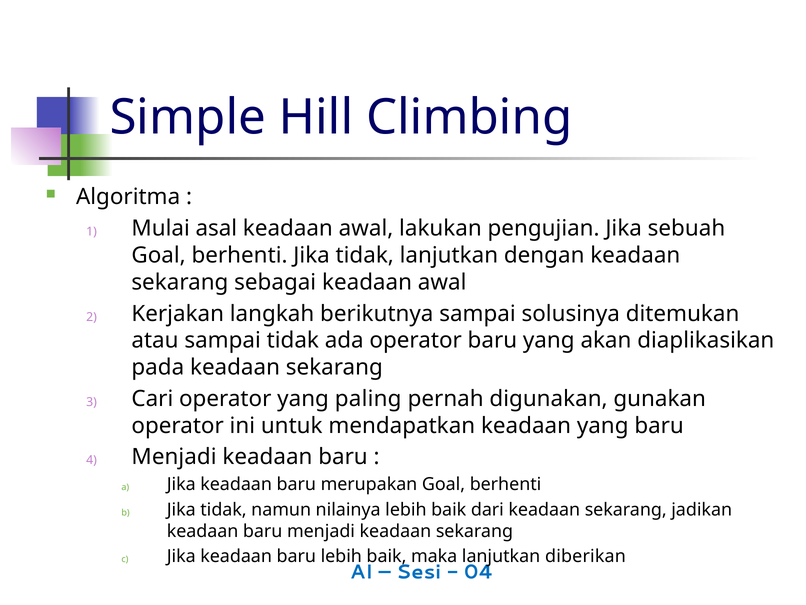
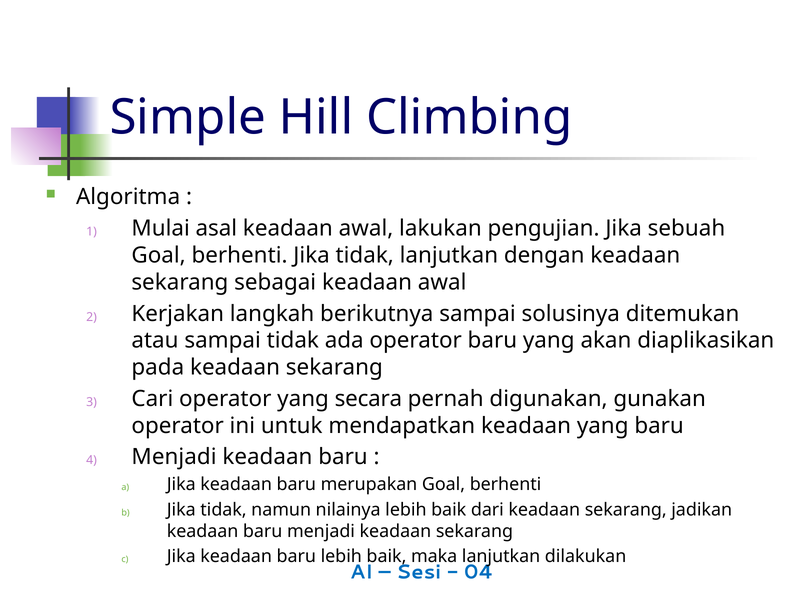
paling: paling -> secara
diberikan: diberikan -> dilakukan
